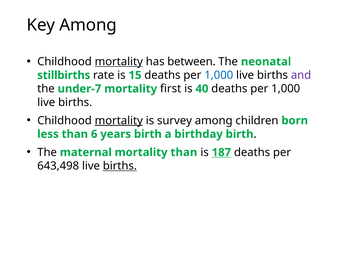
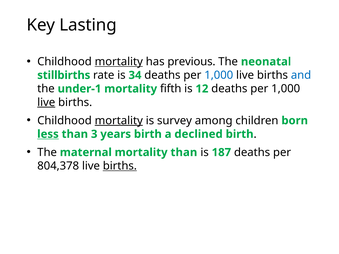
Key Among: Among -> Lasting
between: between -> previous
15: 15 -> 34
and colour: purple -> blue
under-7: under-7 -> under-1
first: first -> fifth
40: 40 -> 12
live at (46, 102) underline: none -> present
less underline: none -> present
6: 6 -> 3
birthday: birthday -> declined
187 underline: present -> none
643,498: 643,498 -> 804,378
